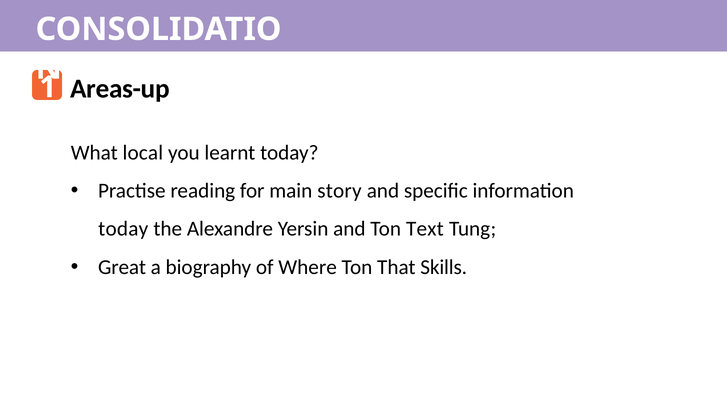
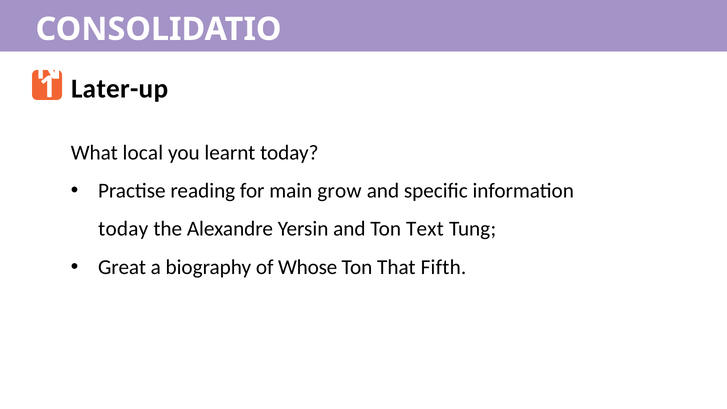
Areas-up: Areas-up -> Later-up
story: story -> grow
Where: Where -> Whose
Skills: Skills -> Fifth
